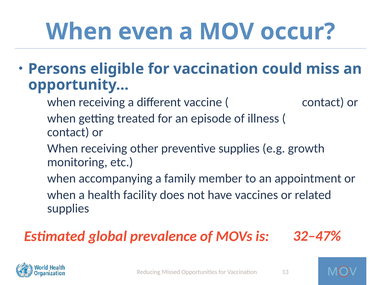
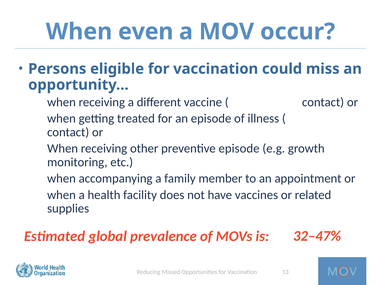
preventive supplies: supplies -> episode
